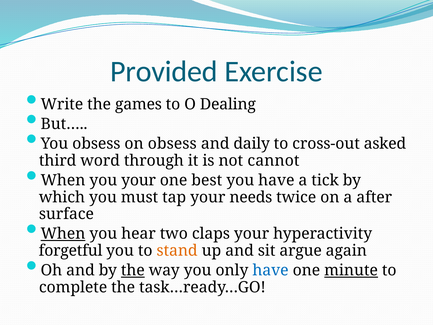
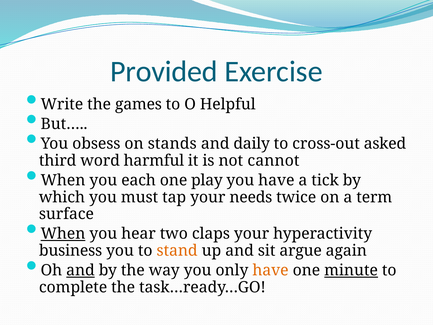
Dealing: Dealing -> Helpful
on obsess: obsess -> stands
through: through -> harmful
you your: your -> each
best: best -> play
after: after -> term
forgetful: forgetful -> business
and at (80, 270) underline: none -> present
the at (133, 270) underline: present -> none
have at (271, 270) colour: blue -> orange
